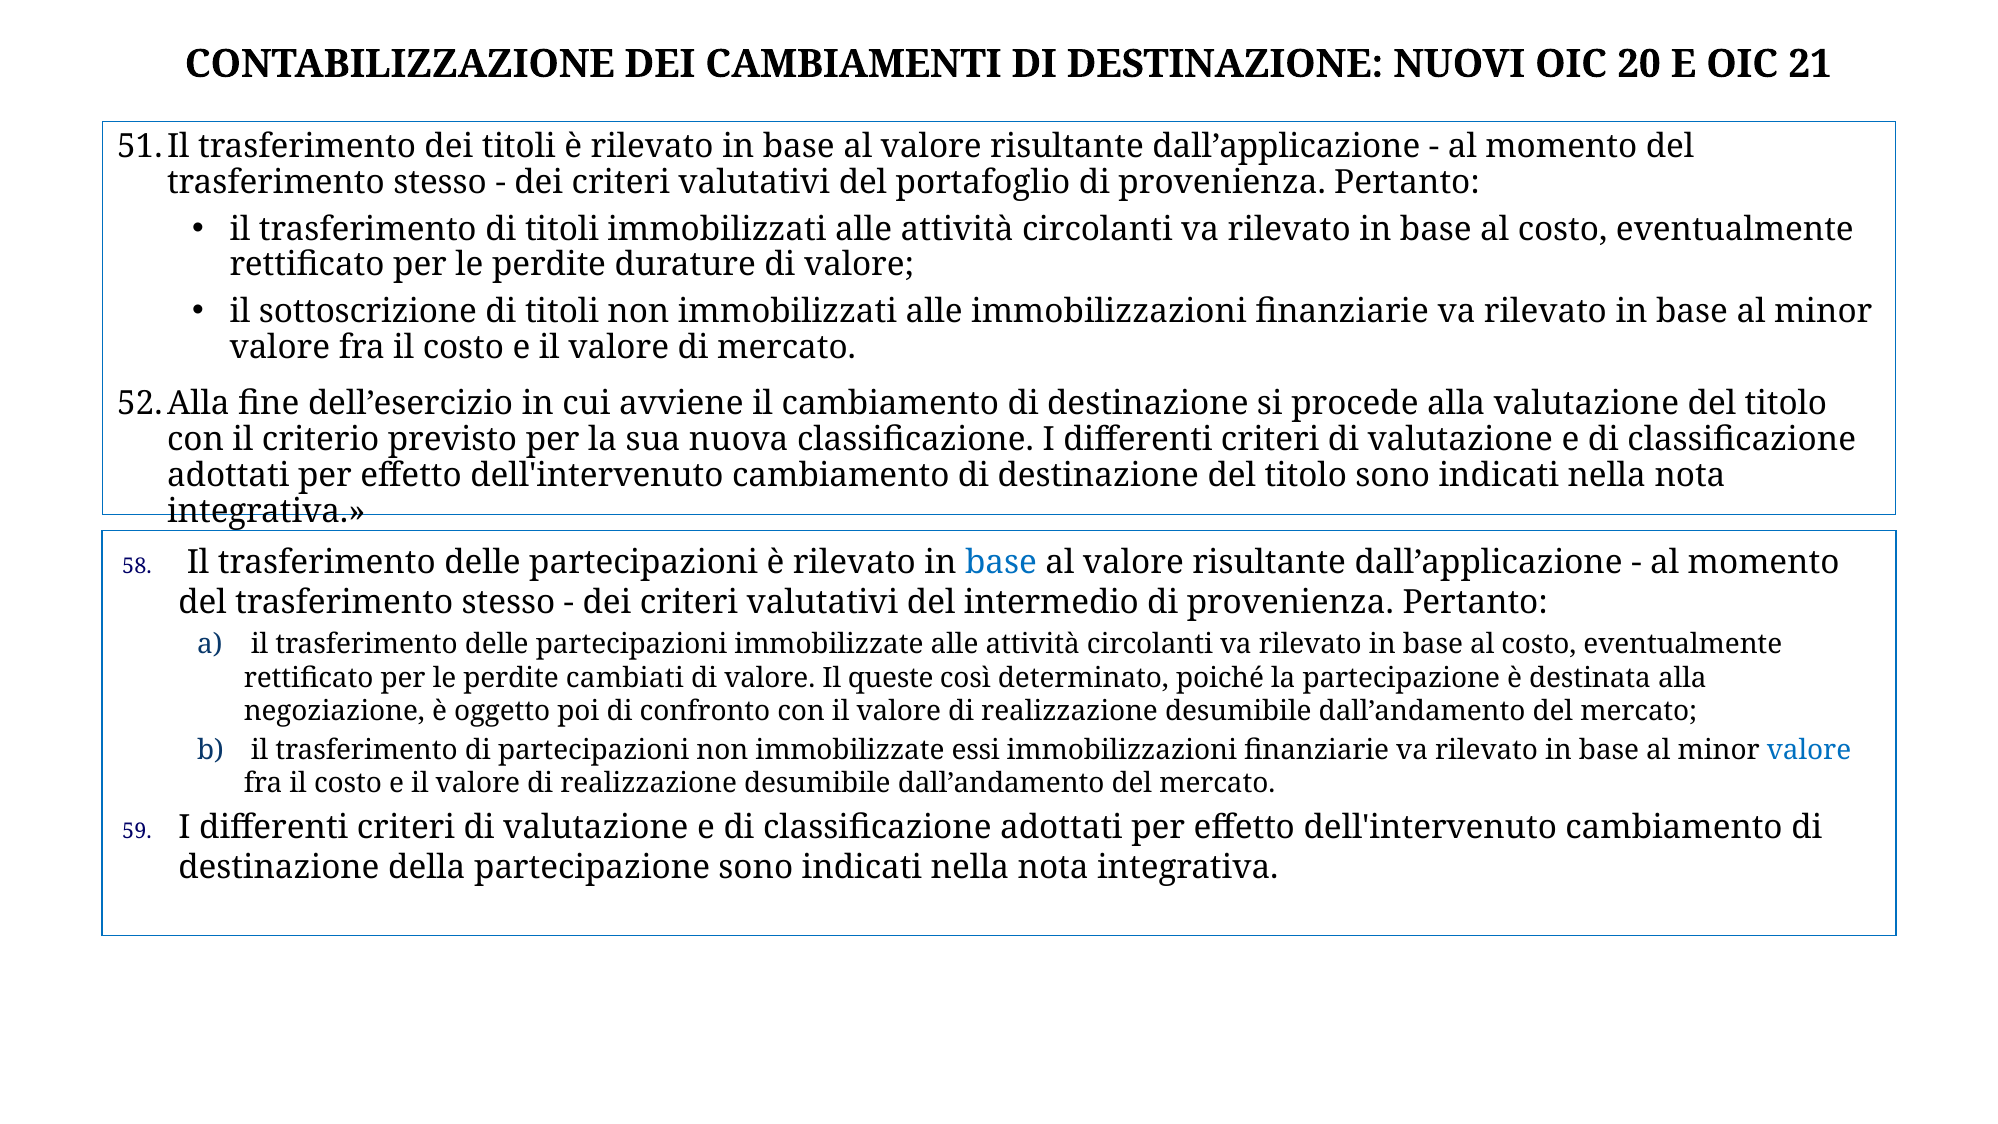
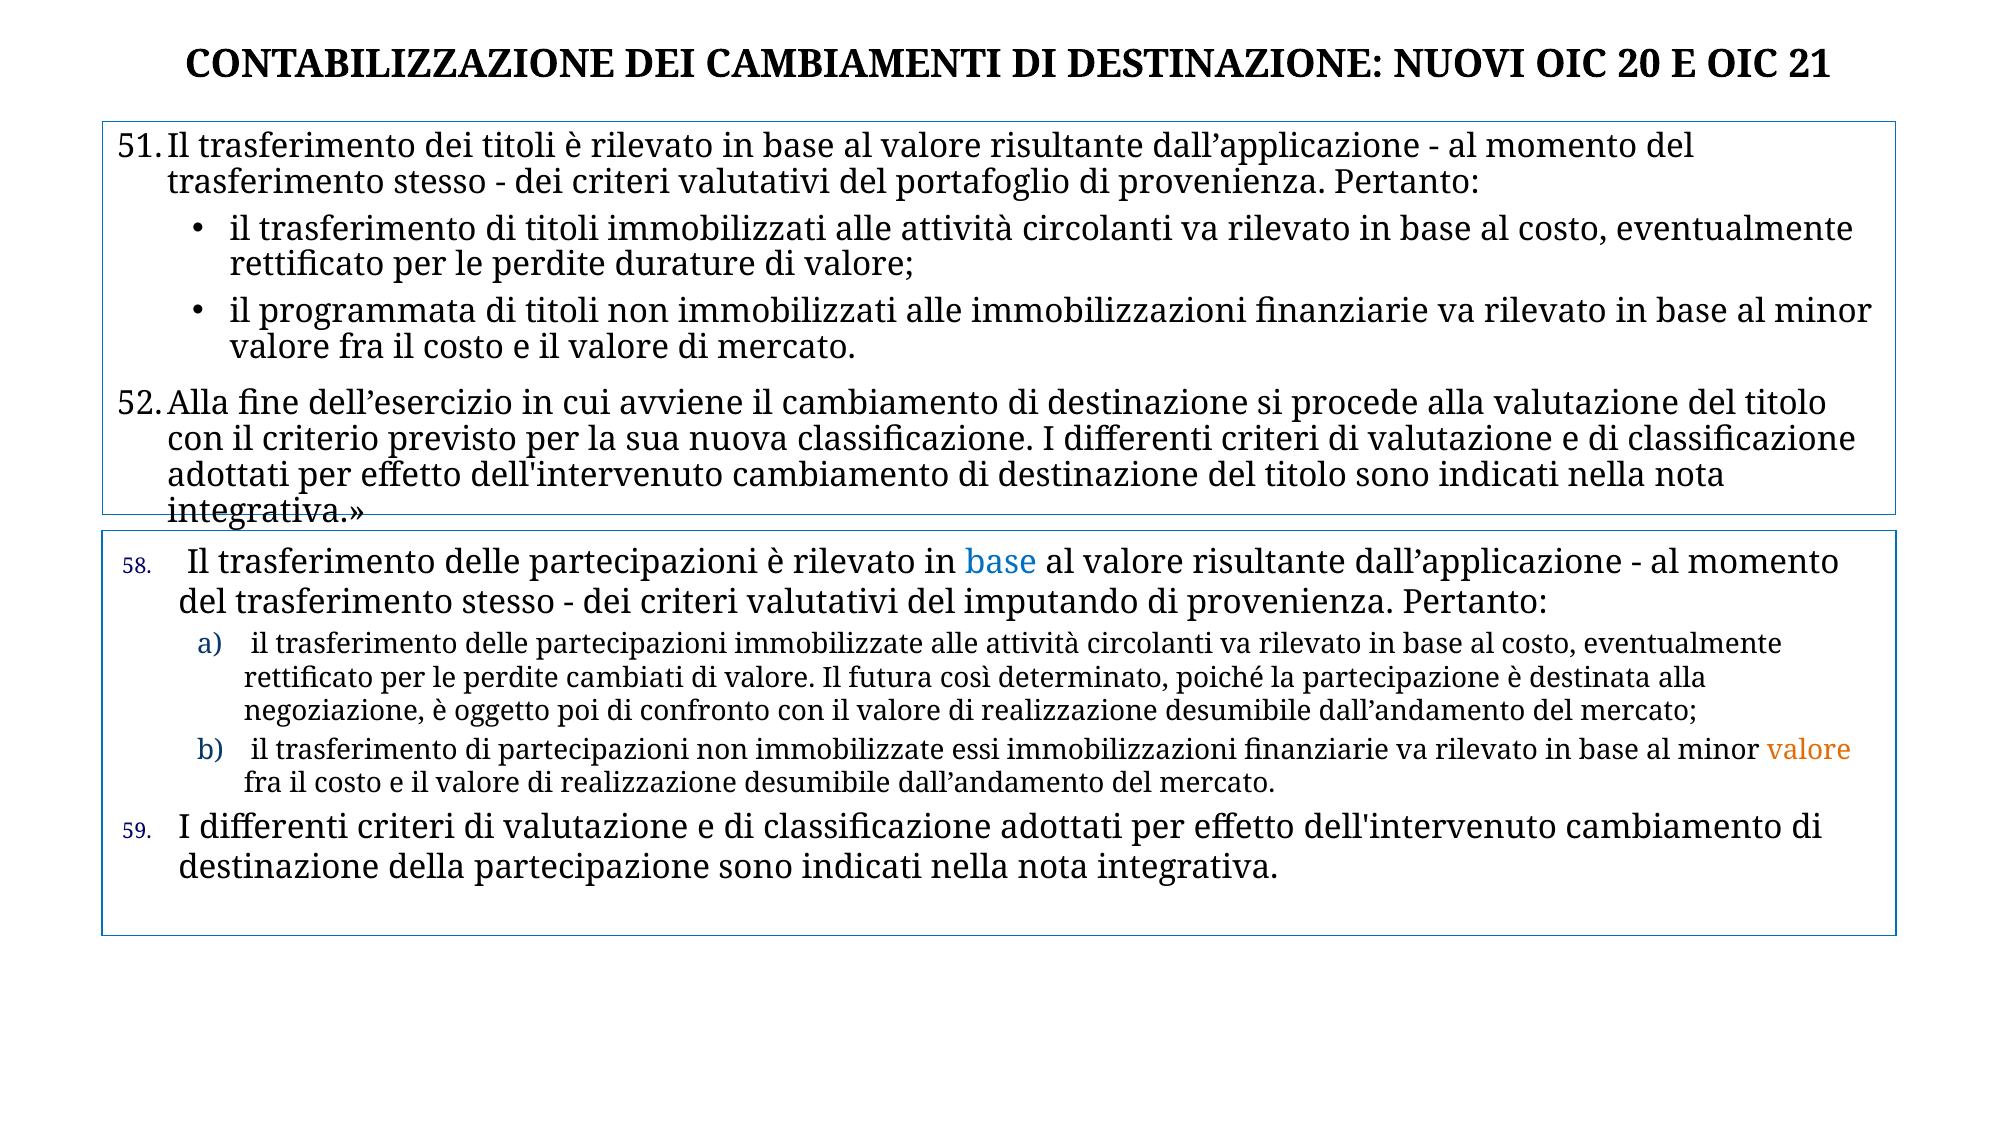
sottoscrizione: sottoscrizione -> programmata
intermedio: intermedio -> imputando
queste: queste -> futura
valore at (1809, 750) colour: blue -> orange
